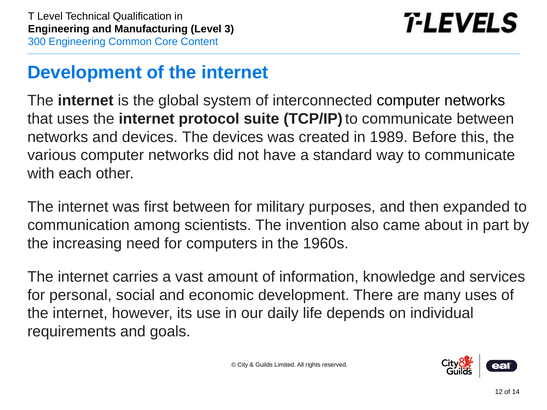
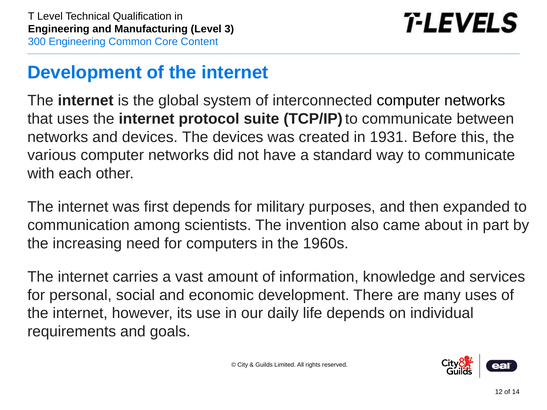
1989: 1989 -> 1931
first between: between -> depends
